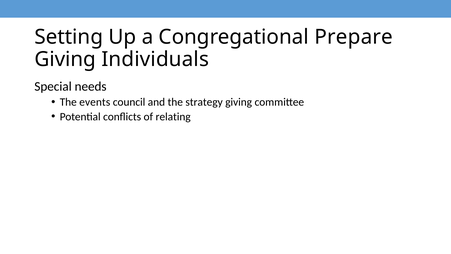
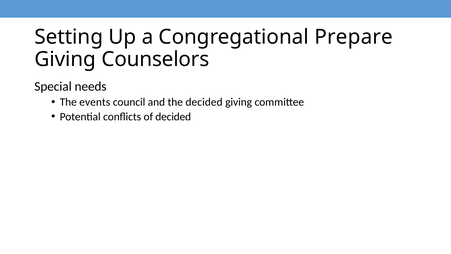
Individuals: Individuals -> Counselors
the strategy: strategy -> decided
of relating: relating -> decided
